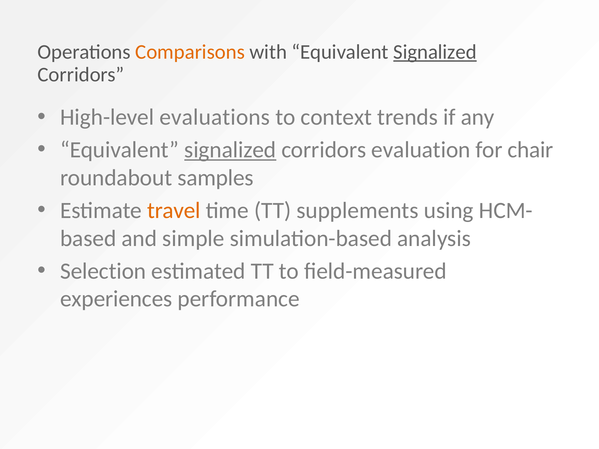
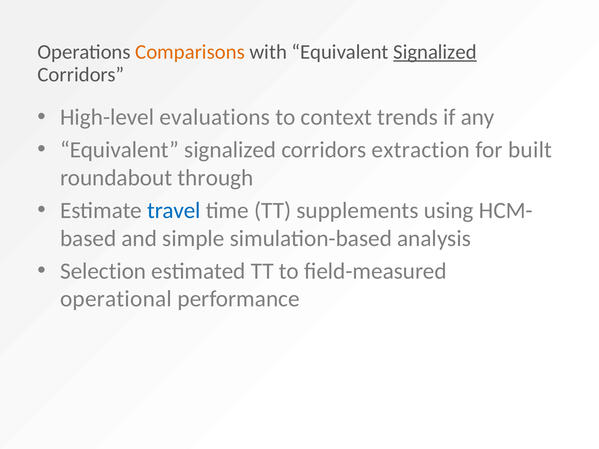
signalized at (230, 150) underline: present -> none
evaluation: evaluation -> extraction
chair: chair -> built
samples: samples -> through
travel colour: orange -> blue
experiences: experiences -> operational
